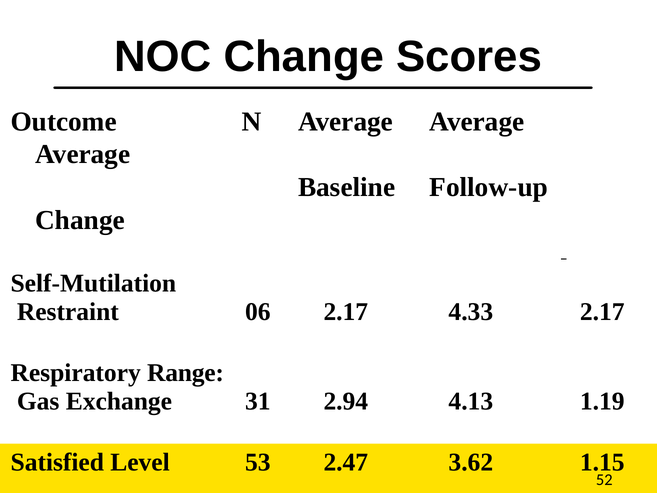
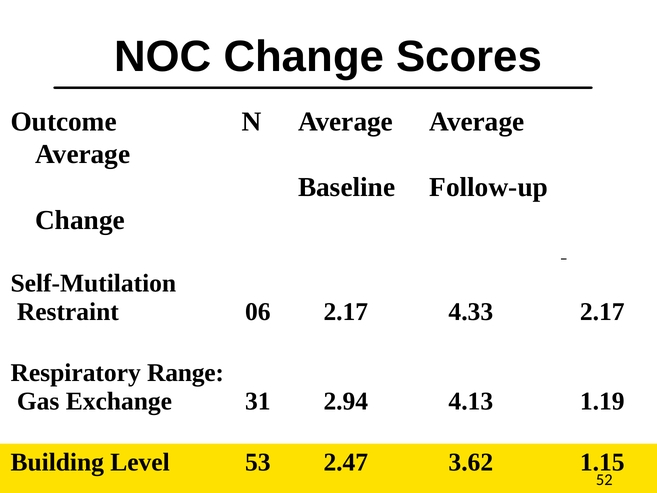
Satisfied: Satisfied -> Building
